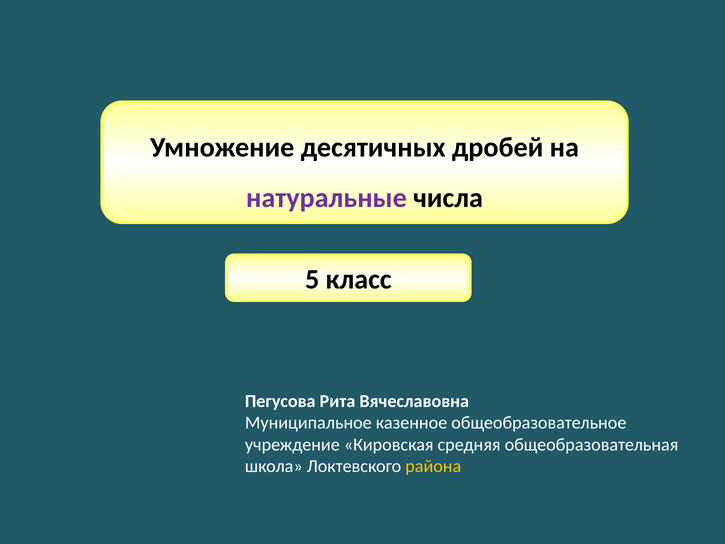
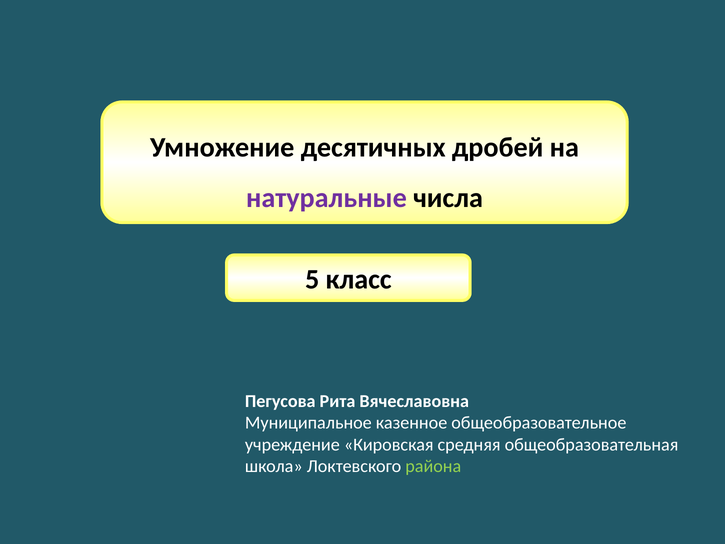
района colour: yellow -> light green
